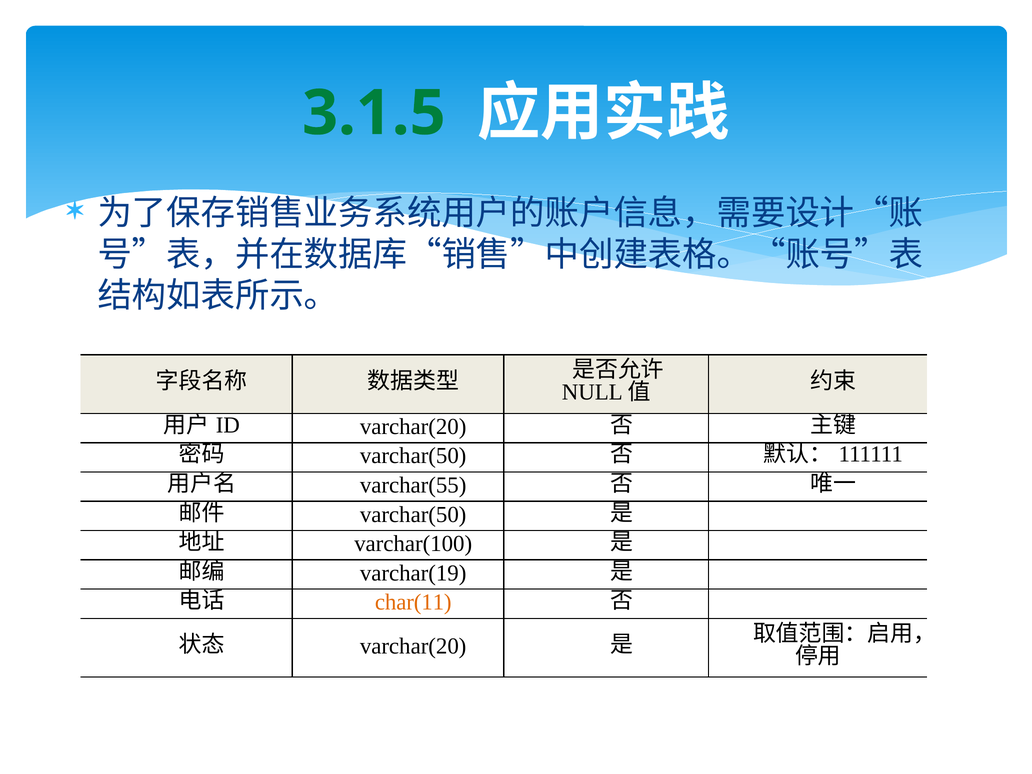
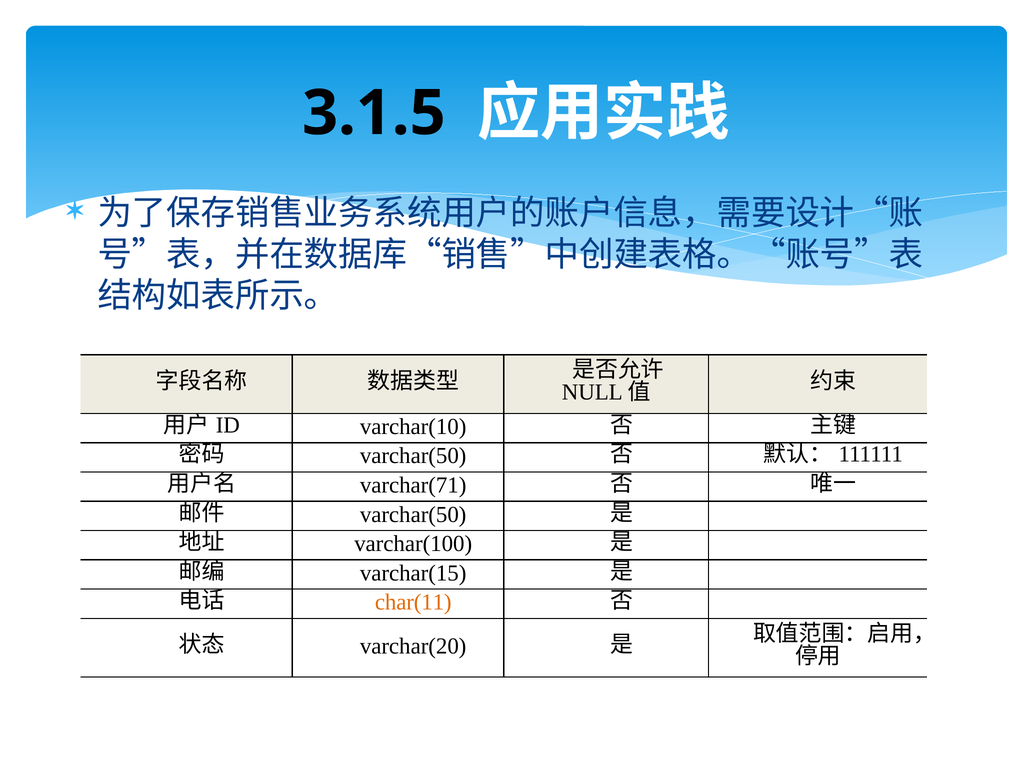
3.1.5 colour: green -> black
varchar(20 at (413, 427): varchar(20 -> varchar(10
varchar(55: varchar(55 -> varchar(71
varchar(19: varchar(19 -> varchar(15
